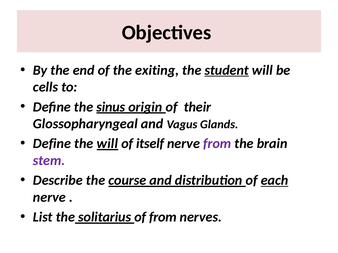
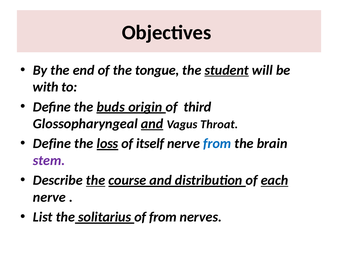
exiting: exiting -> tongue
cells: cells -> with
sinus: sinus -> buds
their: their -> third
and at (152, 124) underline: none -> present
Glands: Glands -> Throat
the will: will -> loss
from at (217, 144) colour: purple -> blue
the at (96, 181) underline: none -> present
